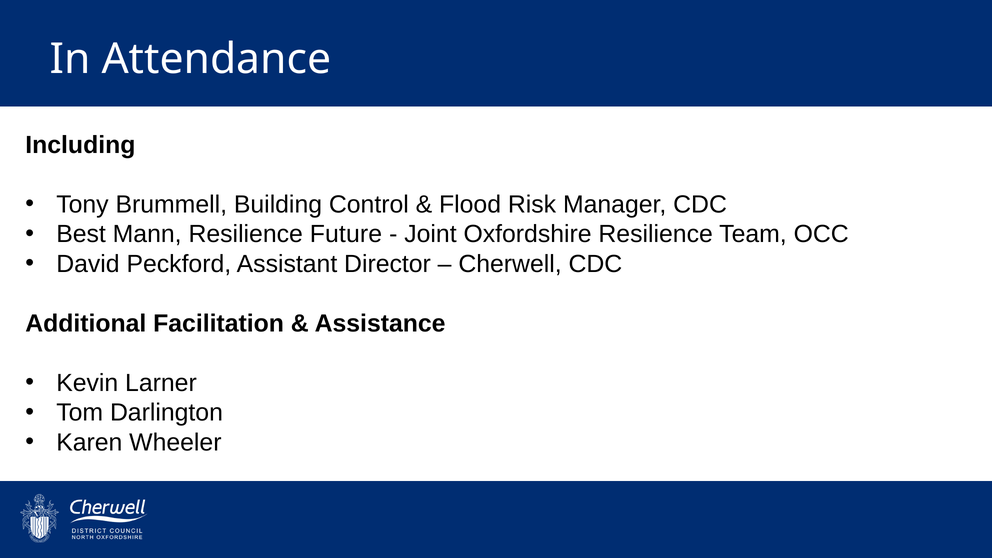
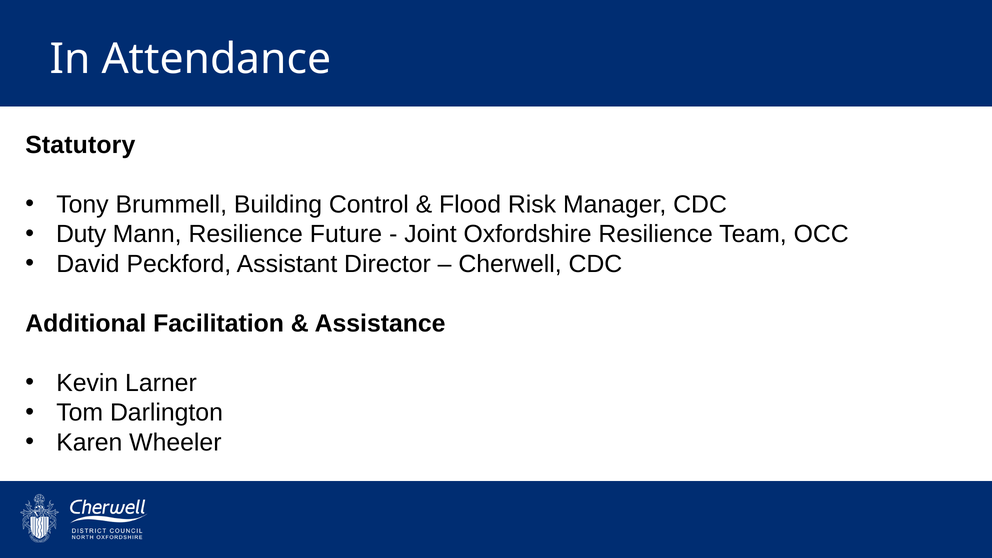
Including: Including -> Statutory
Best: Best -> Duty
